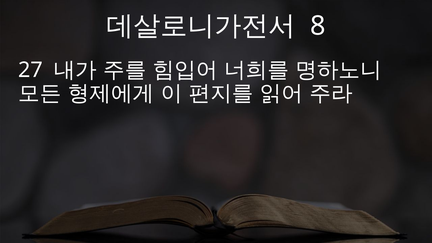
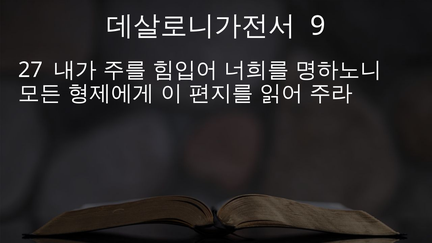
8: 8 -> 9
